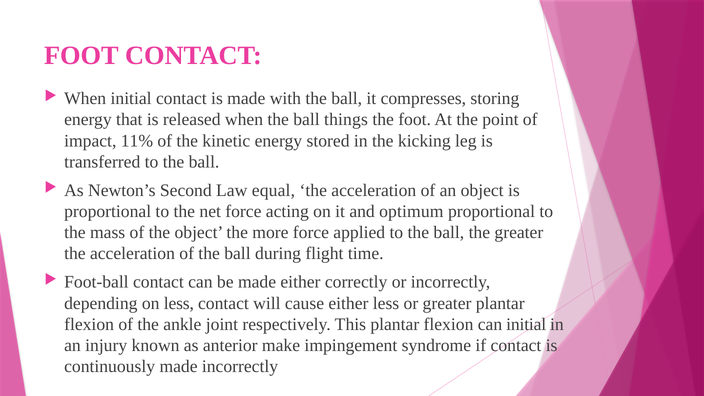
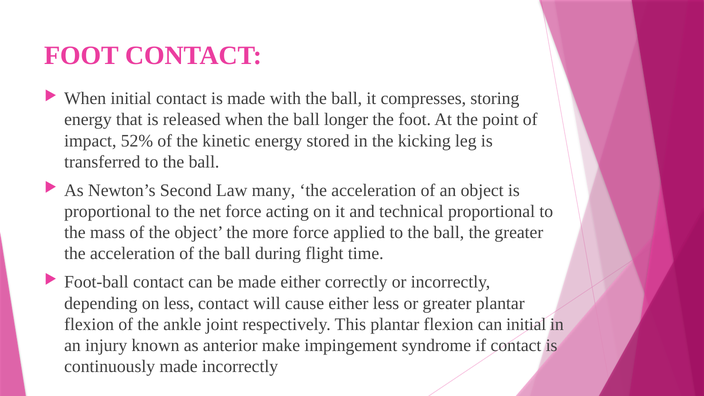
things: things -> longer
11%: 11% -> 52%
equal: equal -> many
optimum: optimum -> technical
